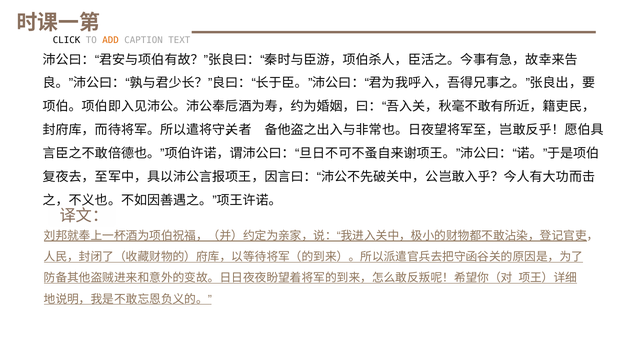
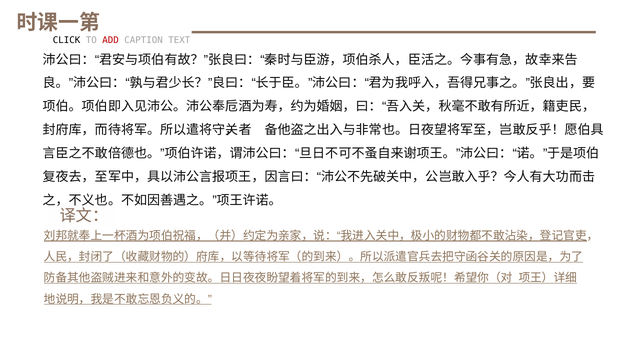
ADD colour: orange -> red
